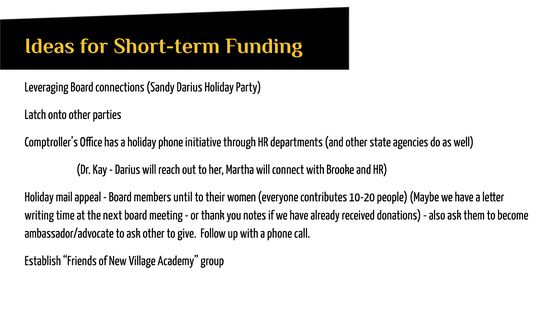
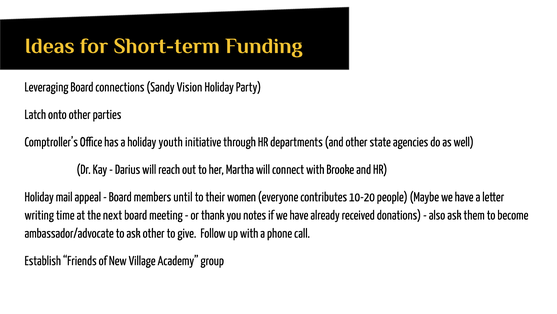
Sandy Darius: Darius -> Vision
holiday phone: phone -> youth
